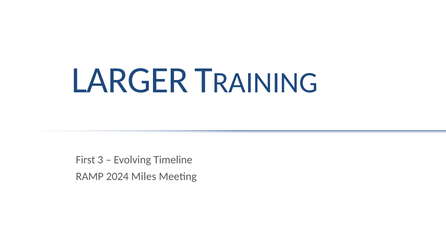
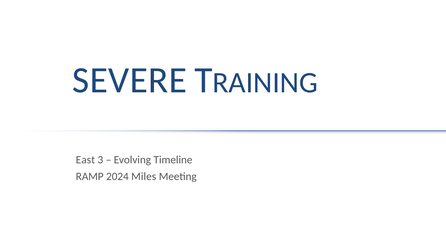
LARGER: LARGER -> SEVERE
First: First -> East
